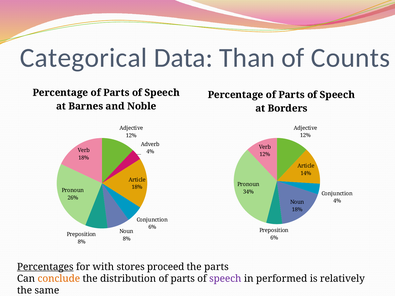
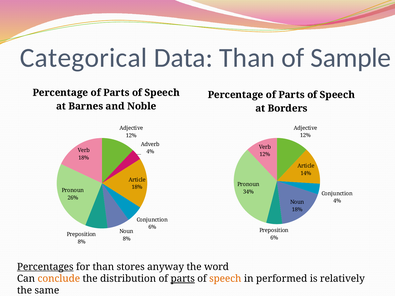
Counts: Counts -> Sample
for with: with -> than
proceed: proceed -> anyway
the parts: parts -> word
parts at (183, 279) underline: none -> present
speech at (225, 279) colour: purple -> orange
